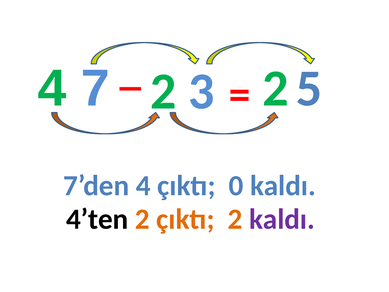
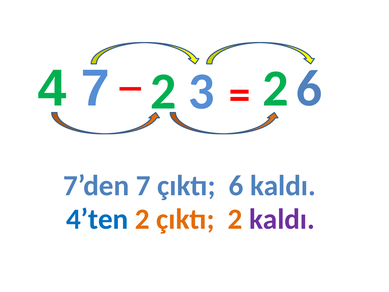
5 at (309, 88): 5 -> 6
7’den 4: 4 -> 7
çıktı 0: 0 -> 6
4’ten colour: black -> blue
